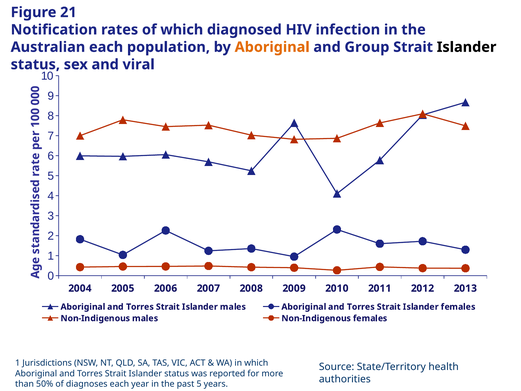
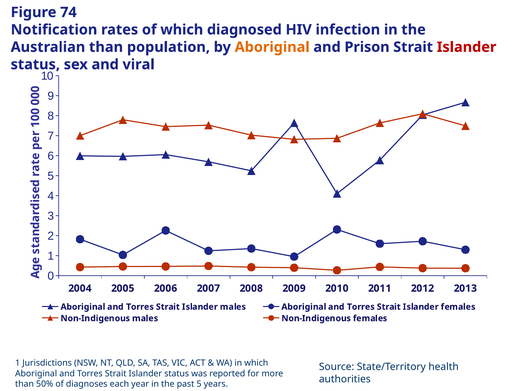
21: 21 -> 74
Australian each: each -> than
Group: Group -> Prison
Islander at (467, 47) colour: black -> red
